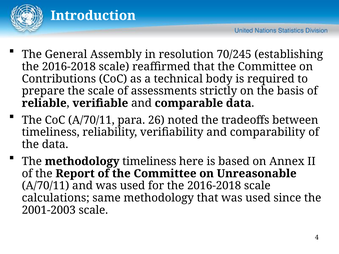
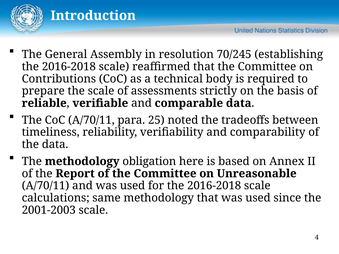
26: 26 -> 25
methodology timeliness: timeliness -> obligation
